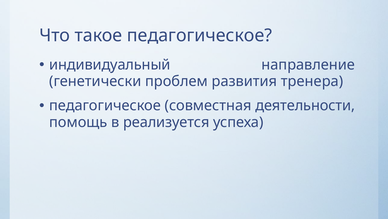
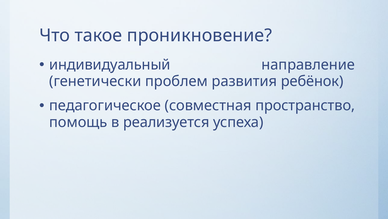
такое педагогическое: педагогическое -> проникновение
тренера: тренера -> ребёнок
деятельности: деятельности -> пространство
